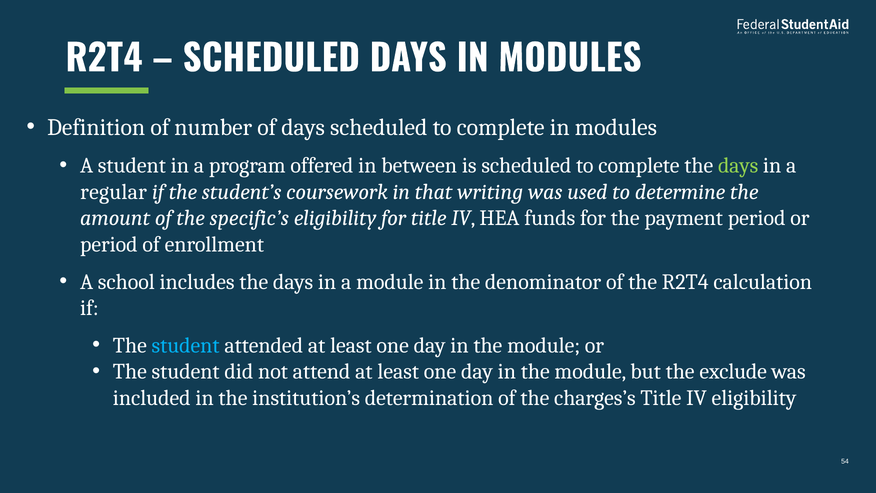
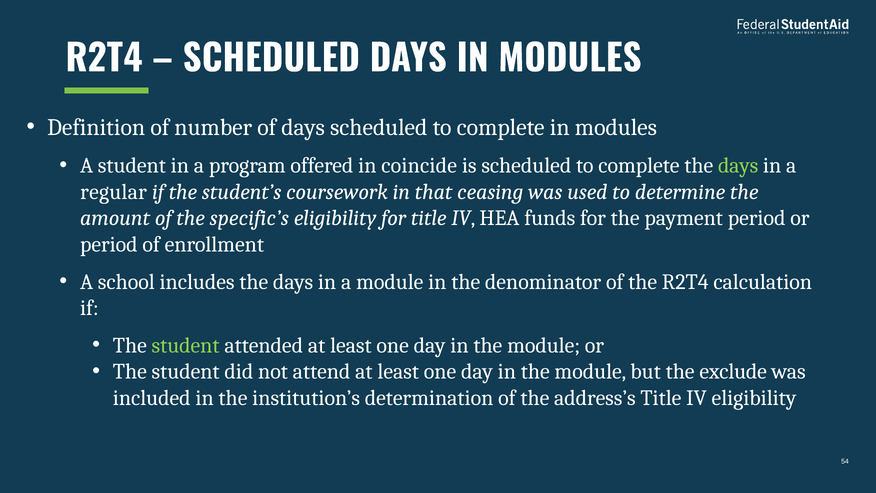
between: between -> coincide
writing: writing -> ceasing
student at (186, 345) colour: light blue -> light green
charges’s: charges’s -> address’s
